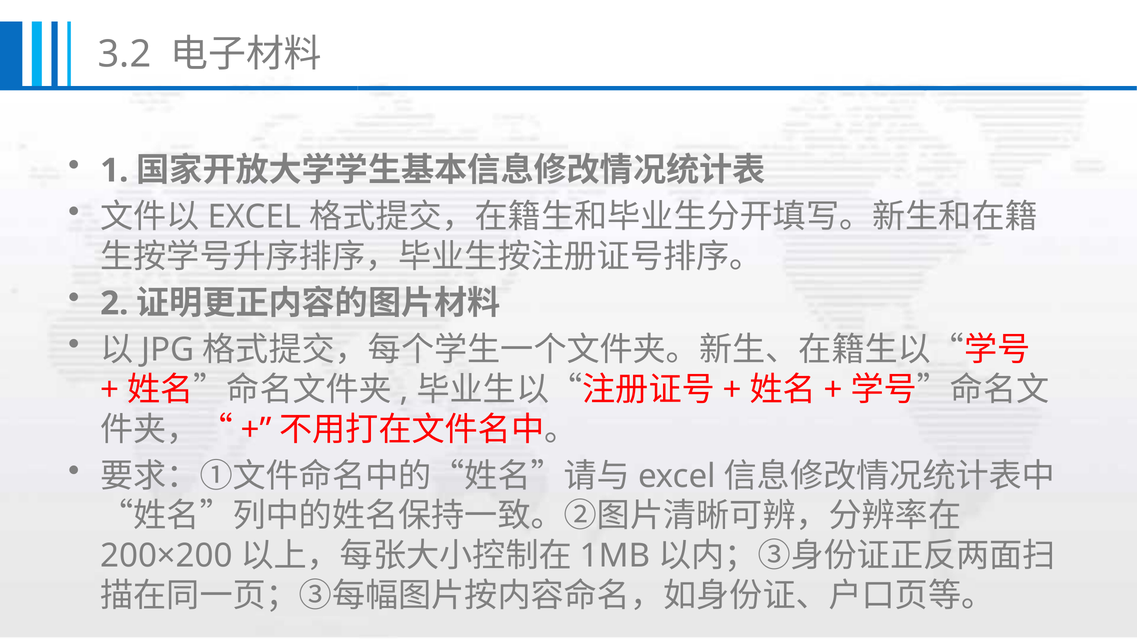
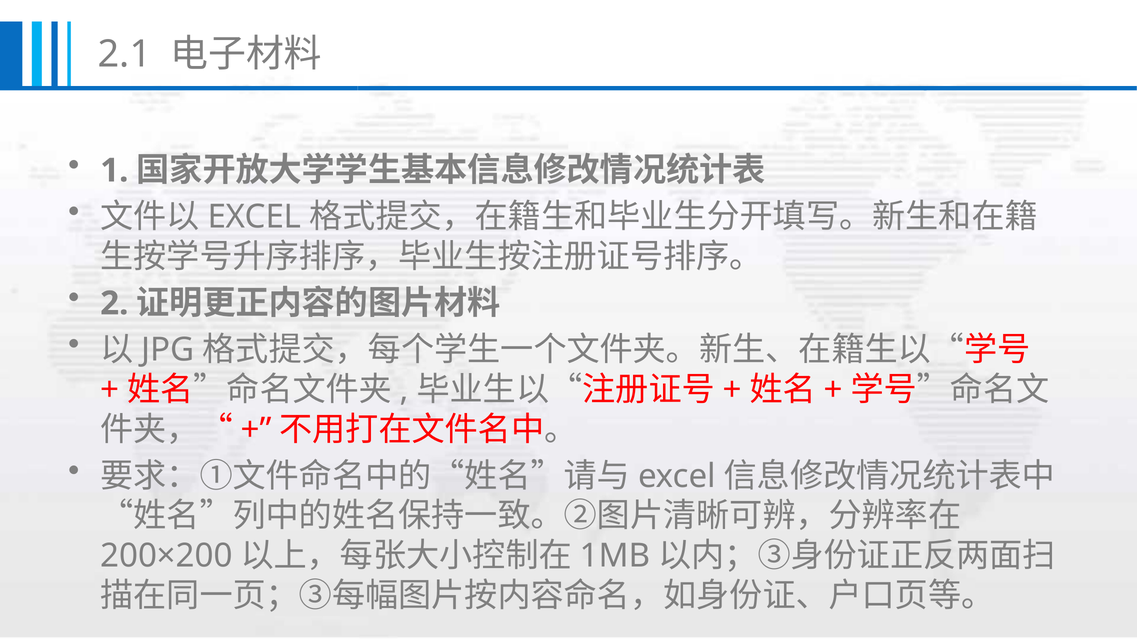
3.2: 3.2 -> 2.1
